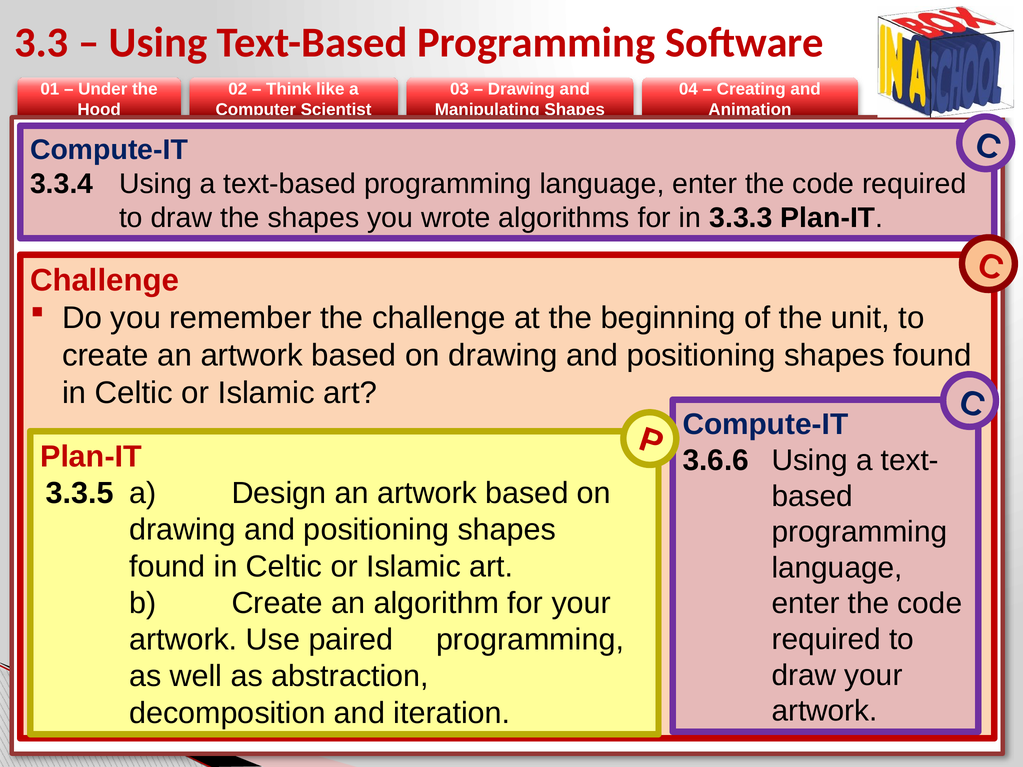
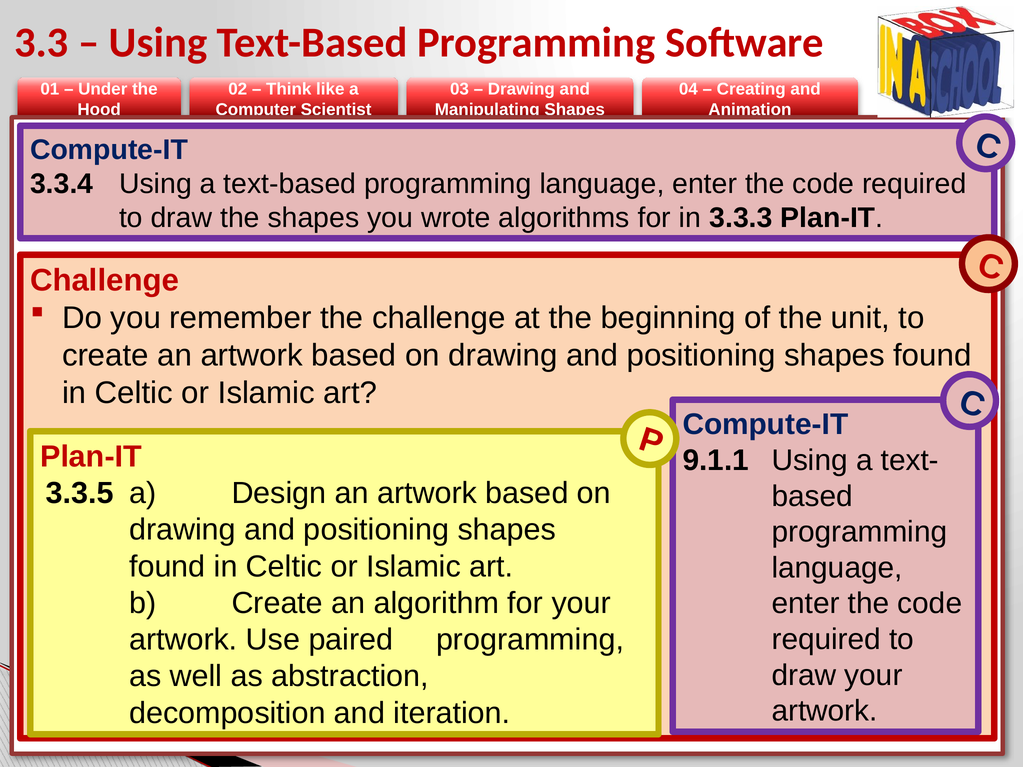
3.6.6: 3.6.6 -> 9.1.1
